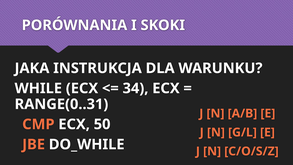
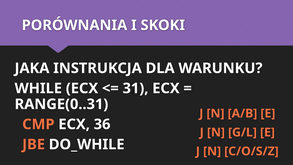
34: 34 -> 31
50: 50 -> 36
